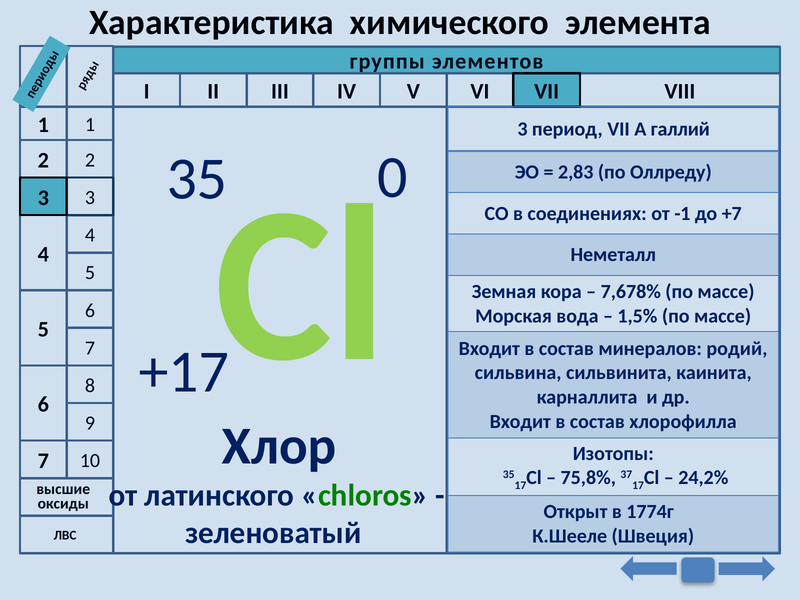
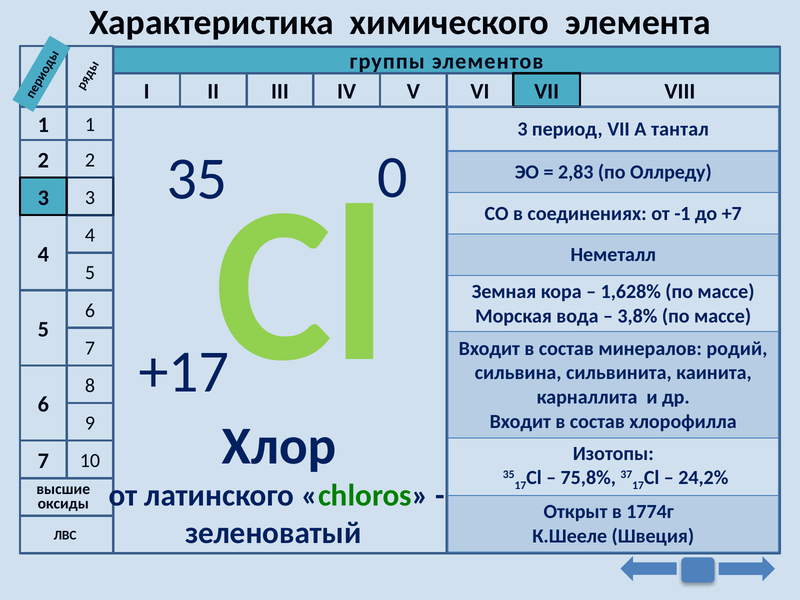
галлий: галлий -> тантал
7,678%: 7,678% -> 1,628%
1,5%: 1,5% -> 3,8%
